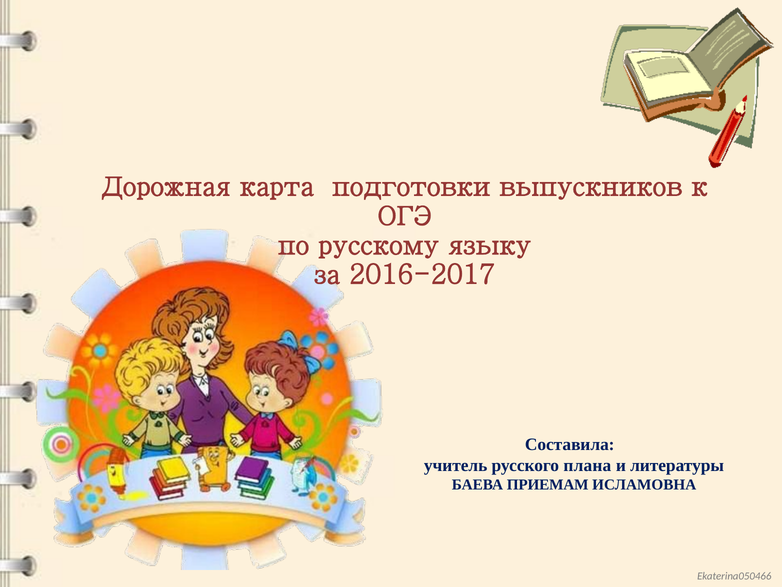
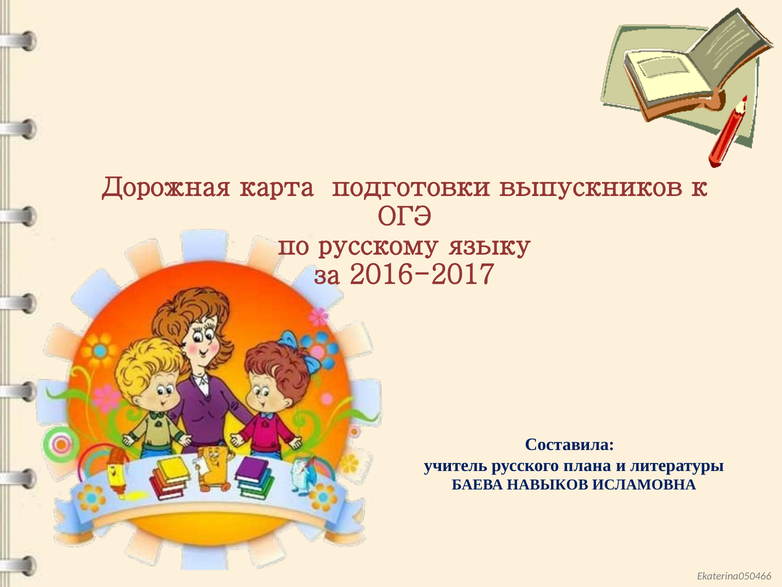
ПРИЕМАМ: ПРИЕМАМ -> НАВЫКОВ
